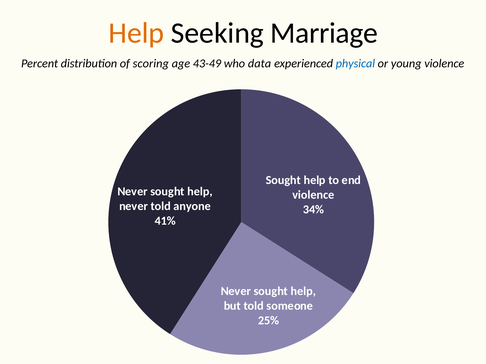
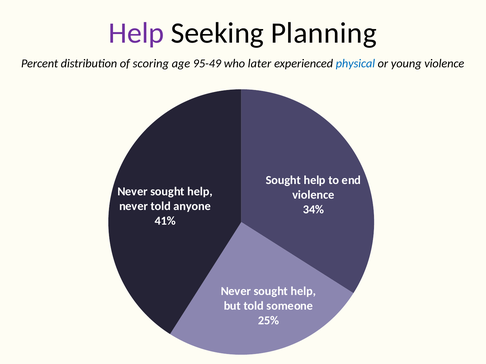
Help at (136, 33) colour: orange -> purple
Marriage: Marriage -> Planning
43-49: 43-49 -> 95-49
data: data -> later
